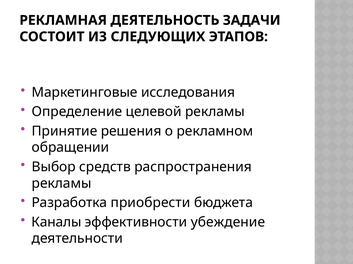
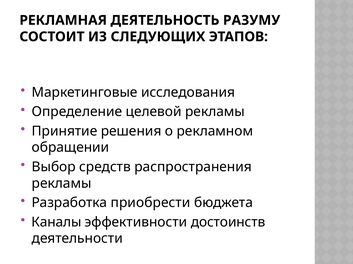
ЗАДАЧИ: ЗАДАЧИ -> РАЗУМУ
убеждение: убеждение -> достоинств
